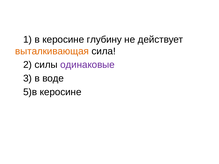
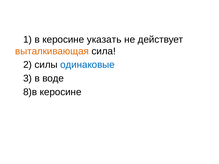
глубину: глубину -> указать
одинаковые colour: purple -> blue
5)в: 5)в -> 8)в
